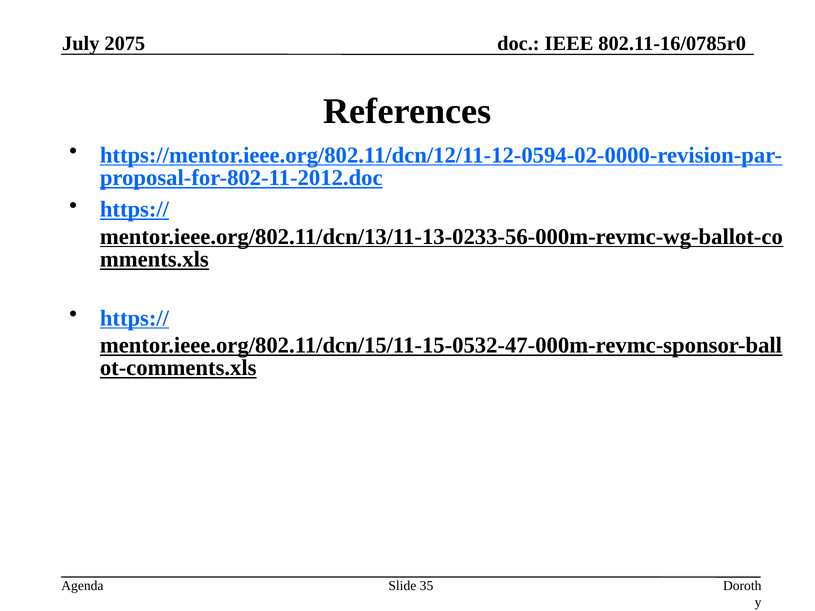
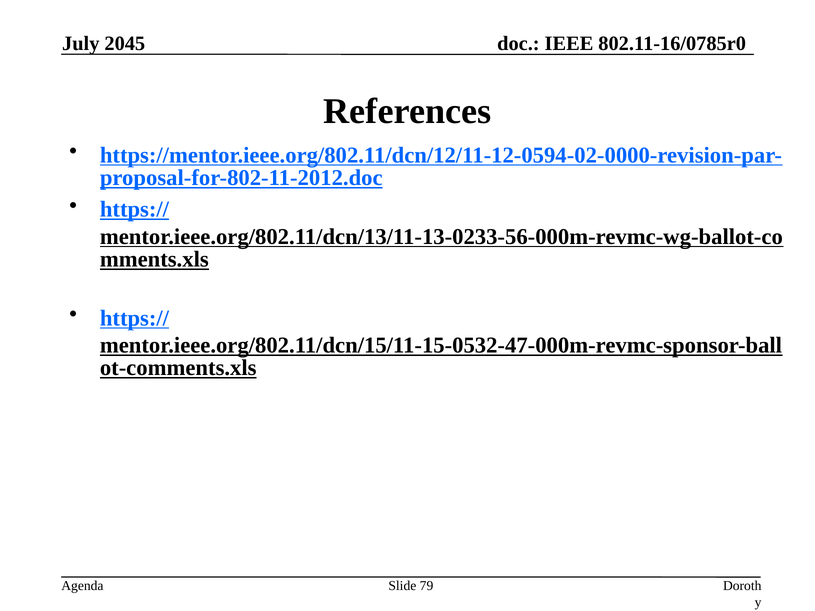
2075: 2075 -> 2045
35: 35 -> 79
